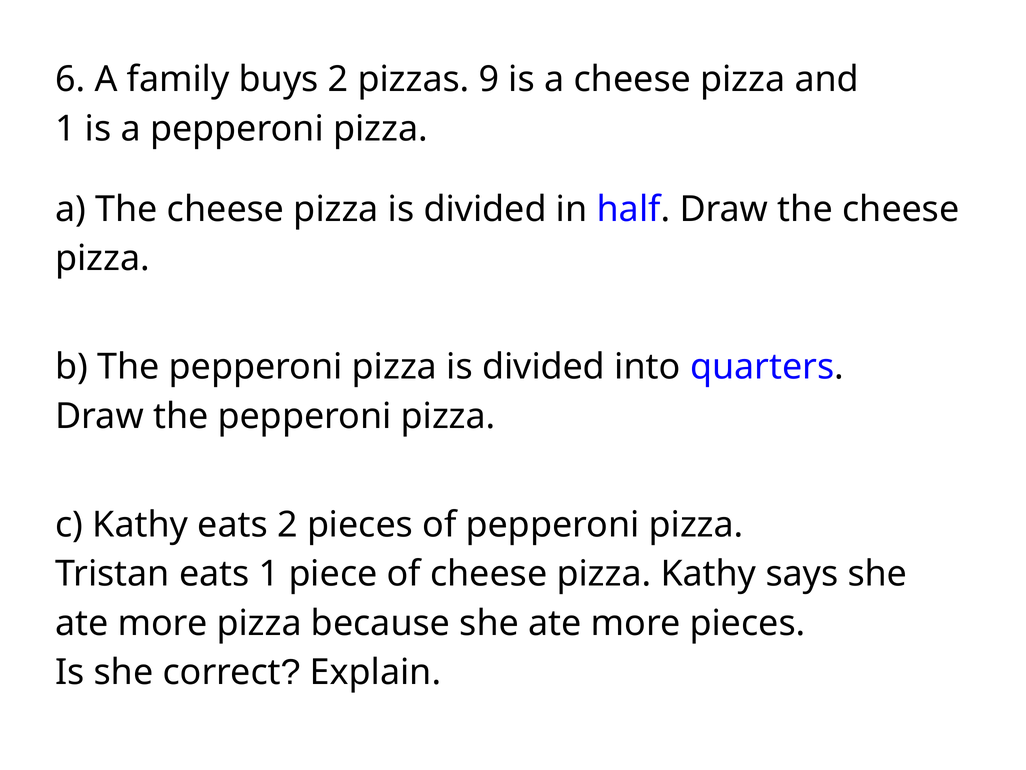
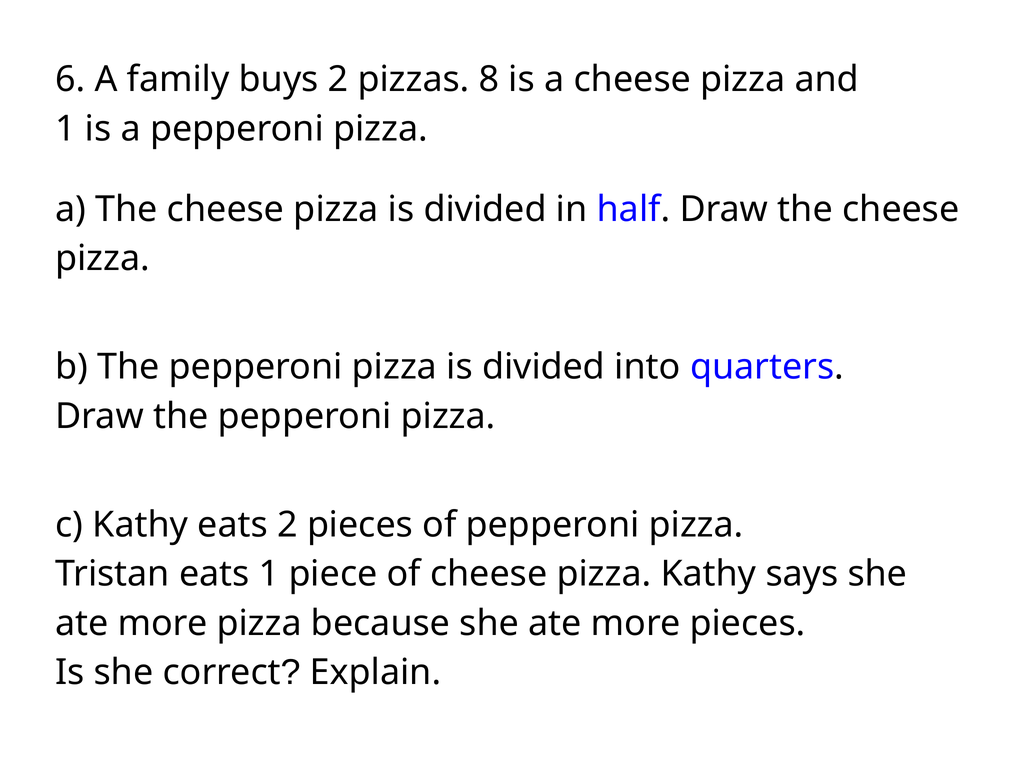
9: 9 -> 8
